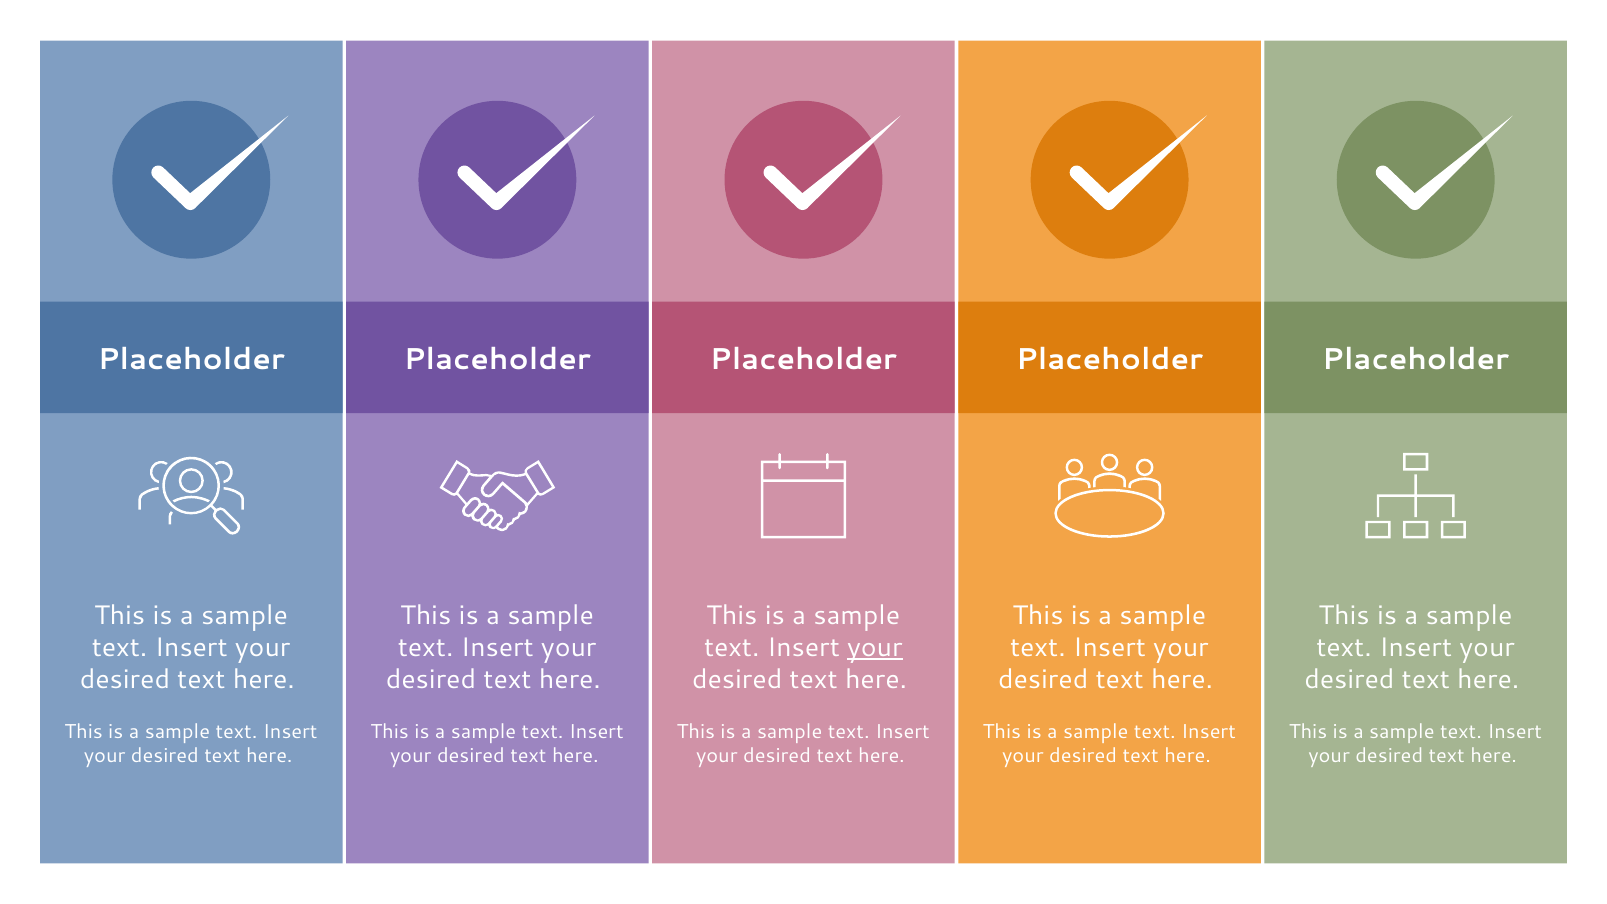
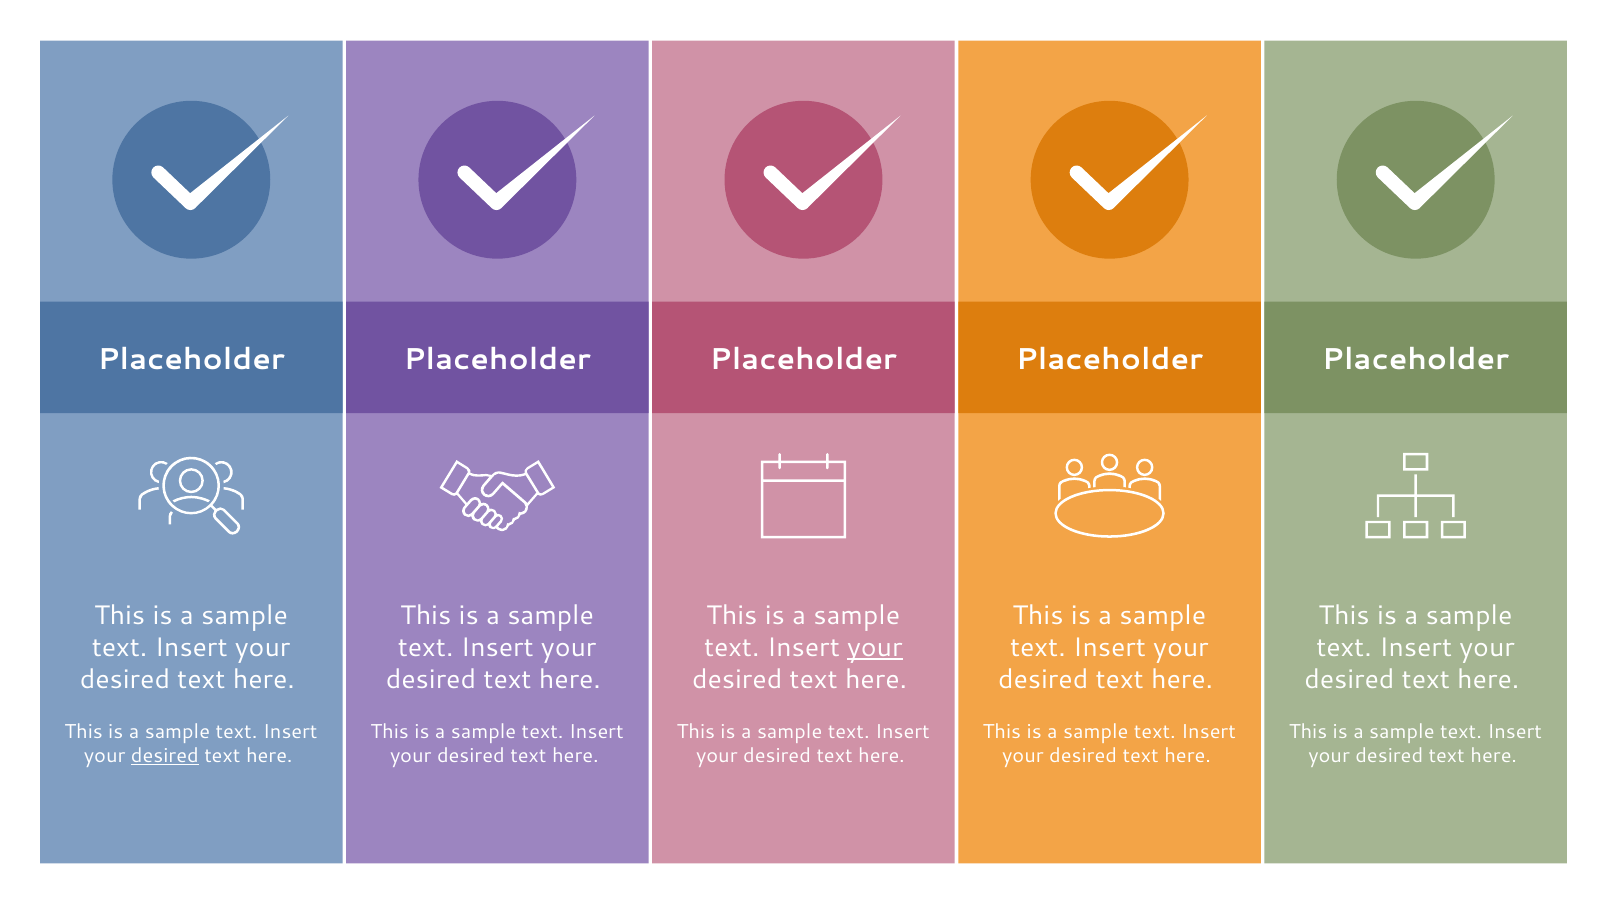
desired at (165, 756) underline: none -> present
